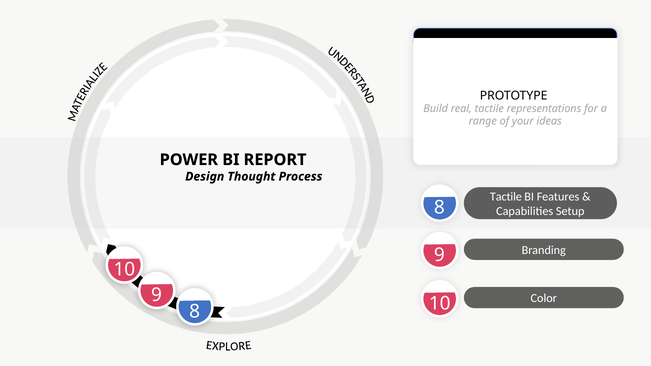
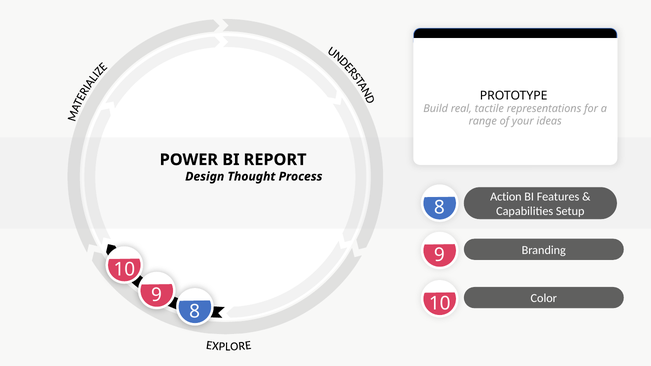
Tactile at (506, 197): Tactile -> Action
